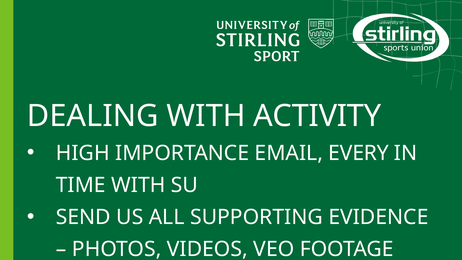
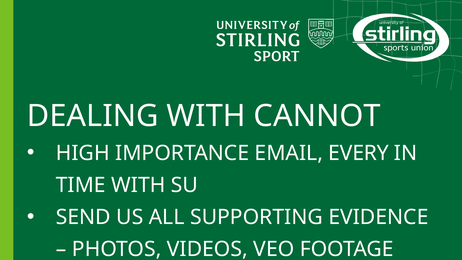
ACTIVITY: ACTIVITY -> CANNOT
